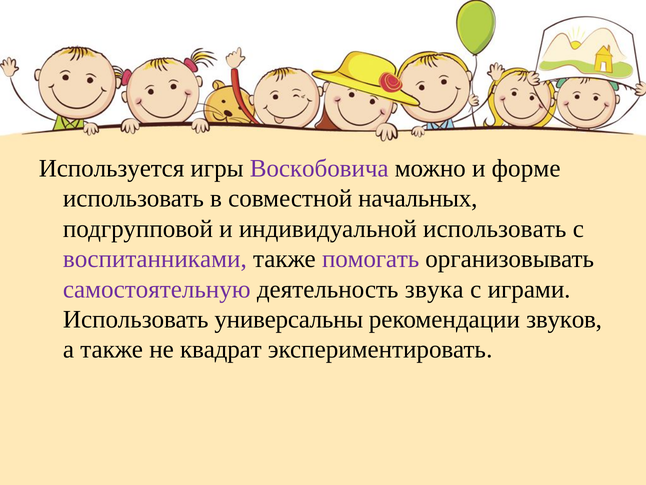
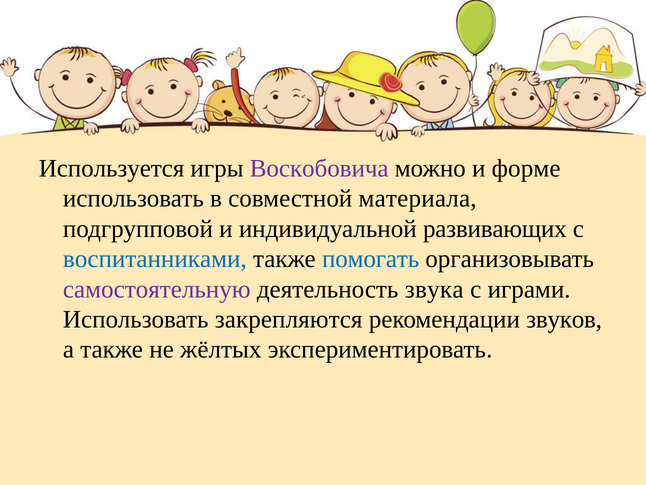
начальных: начальных -> материала
индивидуальной использовать: использовать -> развивающих
воспитанниками colour: purple -> blue
помогать colour: purple -> blue
универсальны: универсальны -> закрепляются
квадрат: квадрат -> жёлтых
